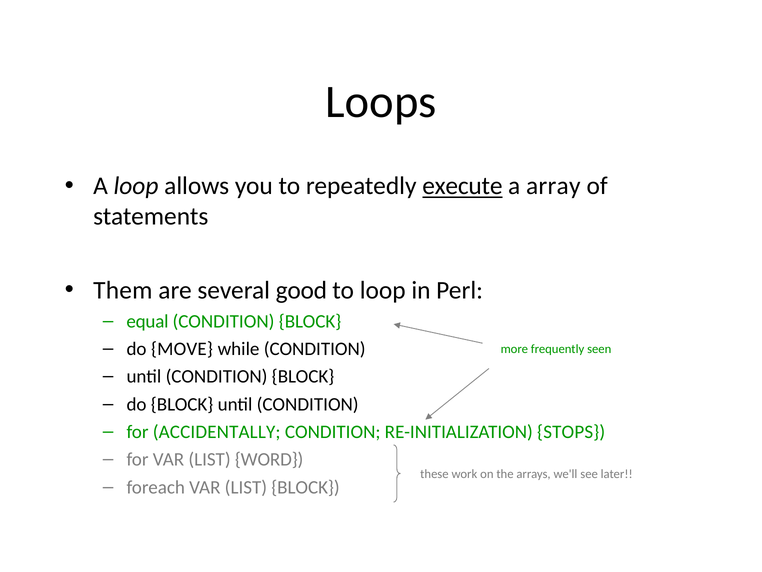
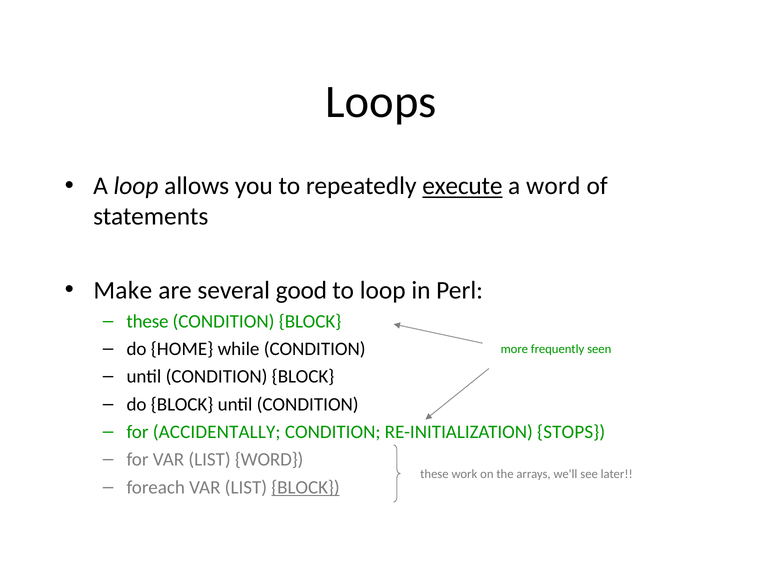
a array: array -> word
Them: Them -> Make
equal at (147, 321): equal -> these
MOVE: MOVE -> HOME
BLOCK at (305, 487) underline: none -> present
